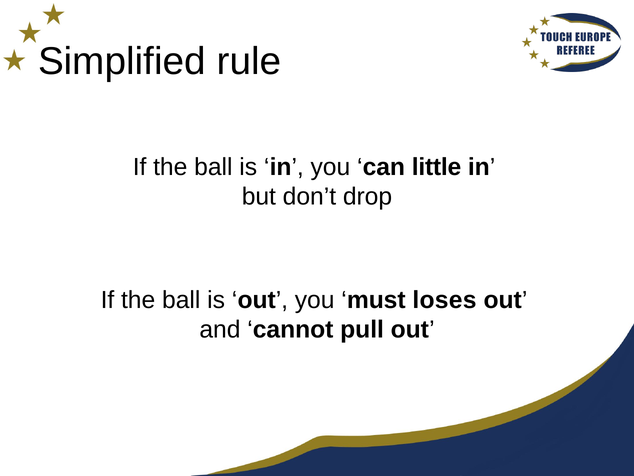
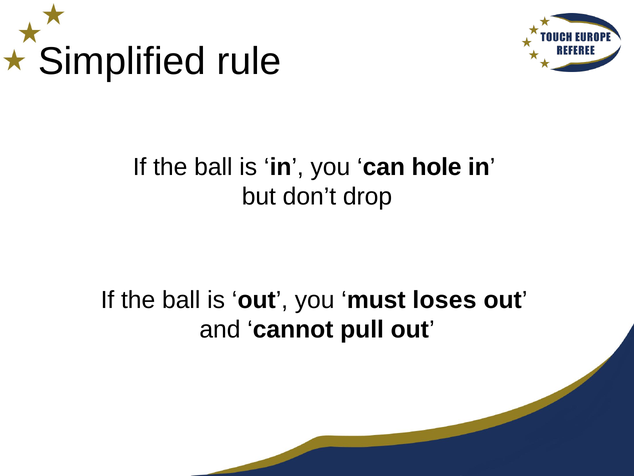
little: little -> hole
